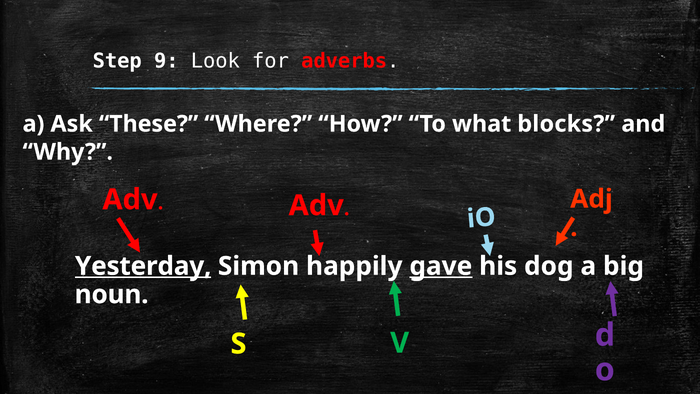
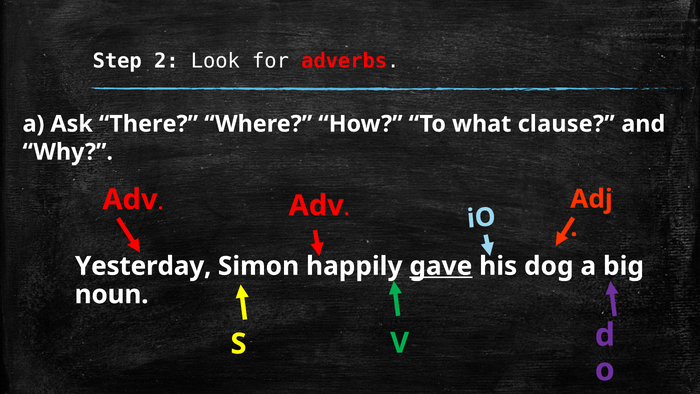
9: 9 -> 2
These: These -> There
blocks: blocks -> clause
Yesterday underline: present -> none
